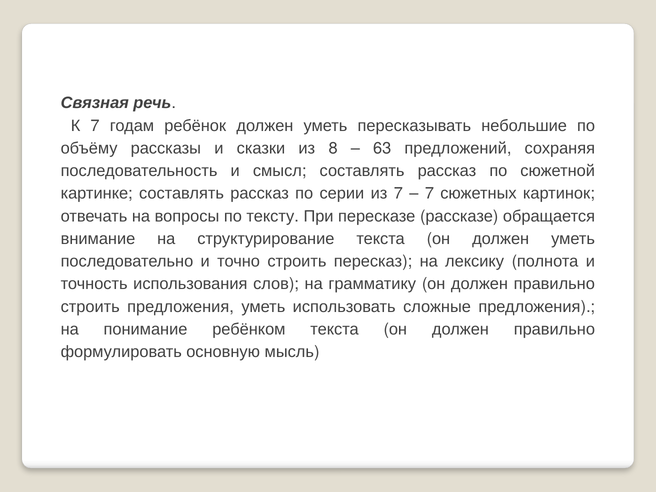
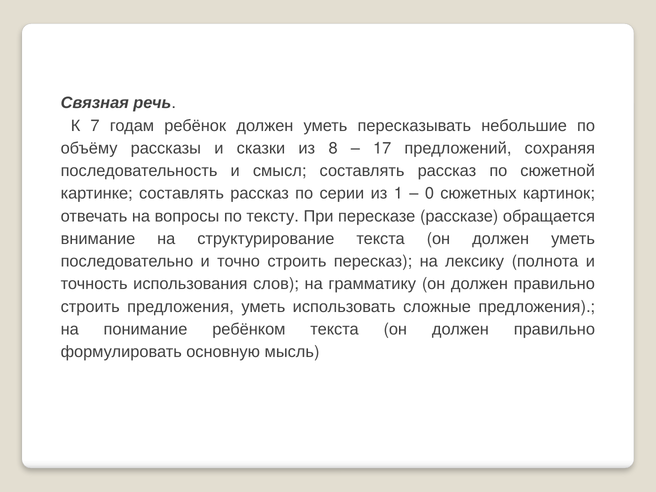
63: 63 -> 17
7 at (398, 193): 7 -> 1
7 at (429, 193): 7 -> 0
